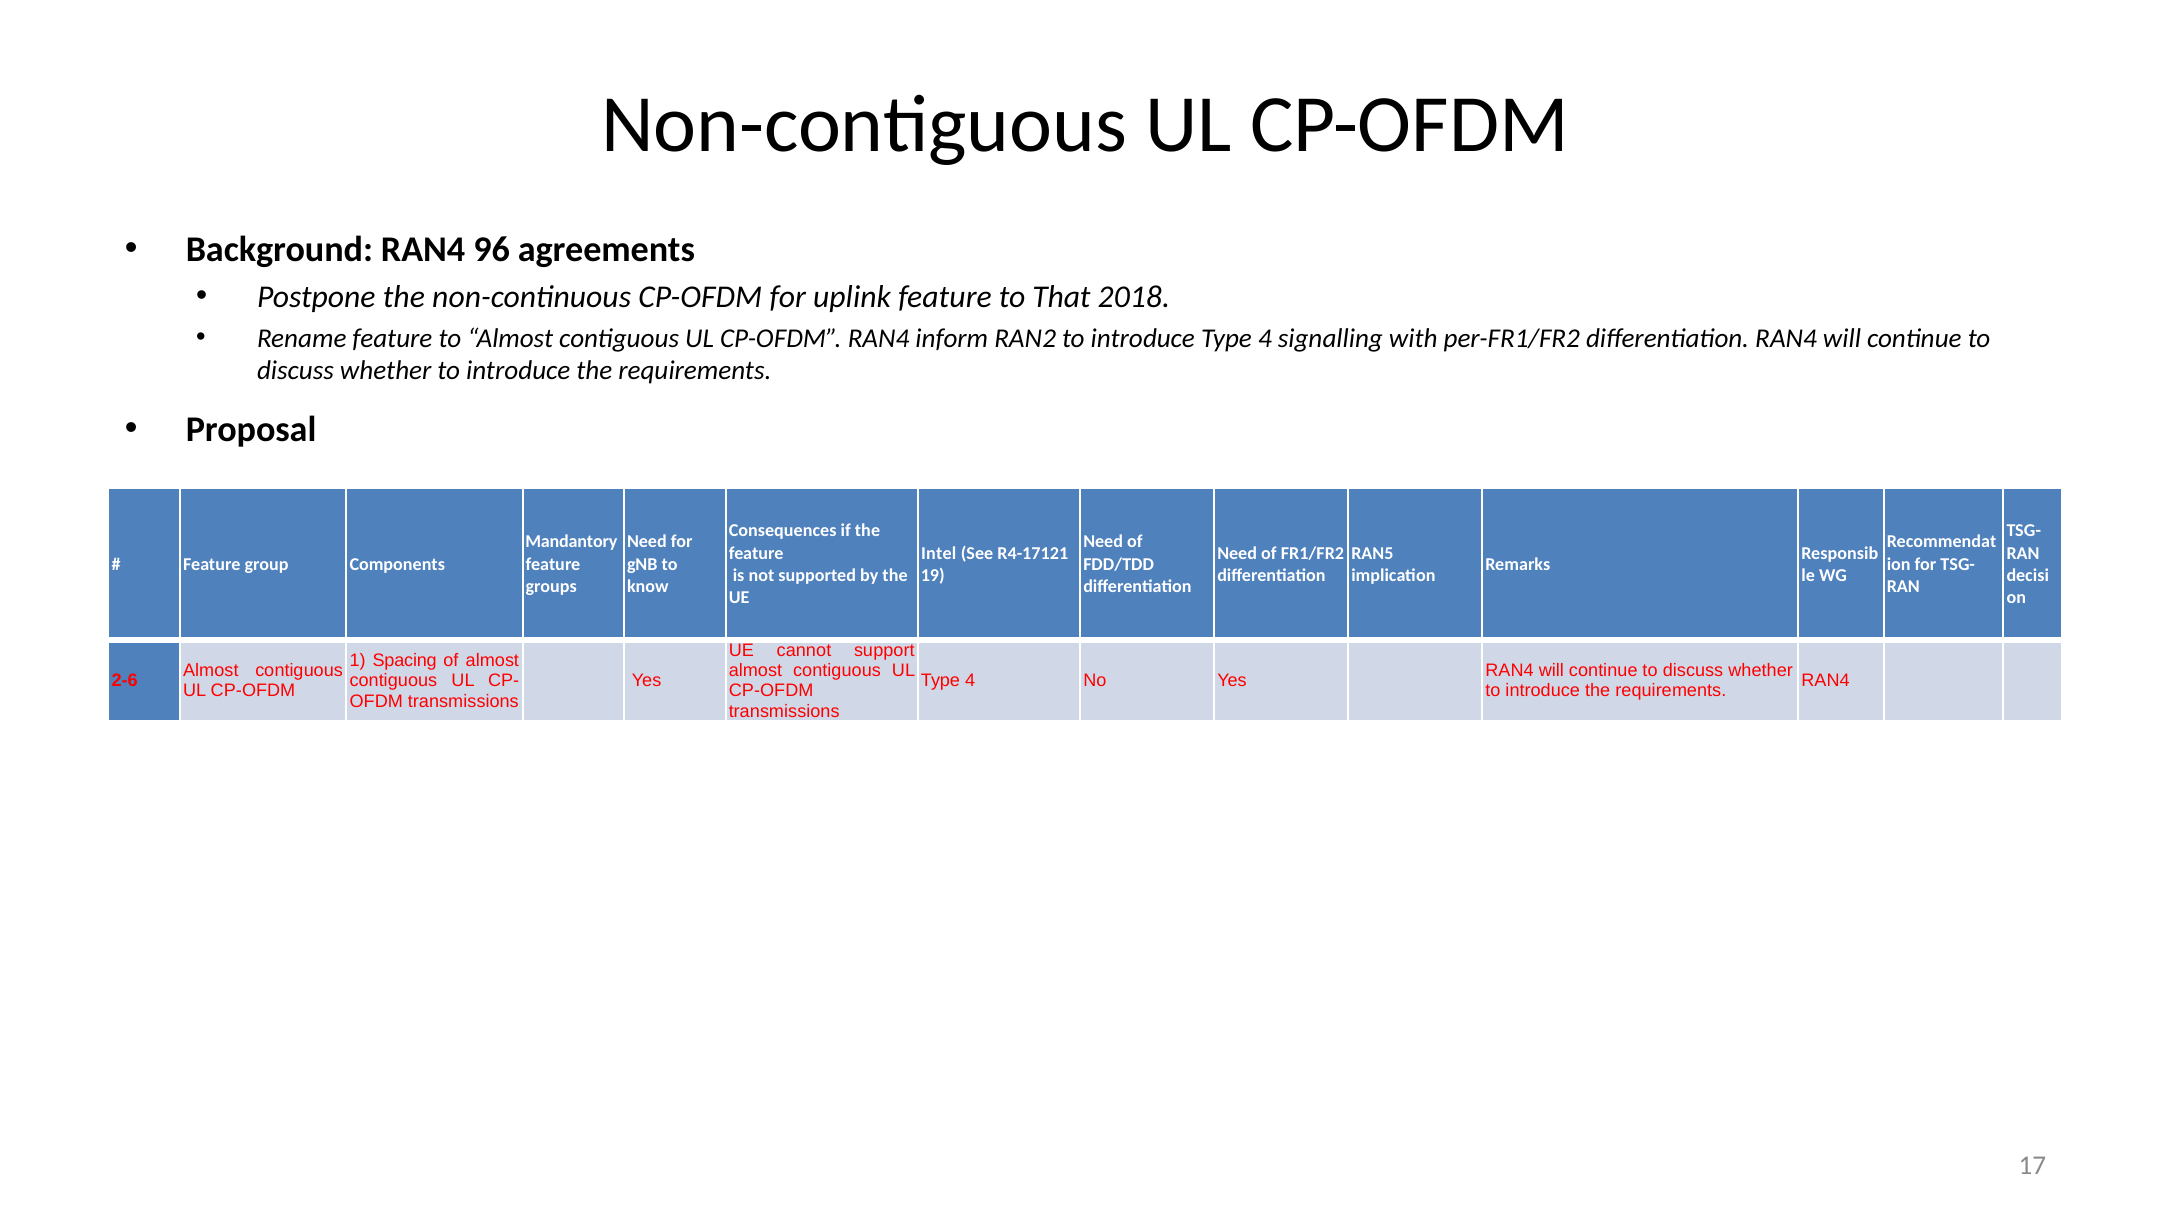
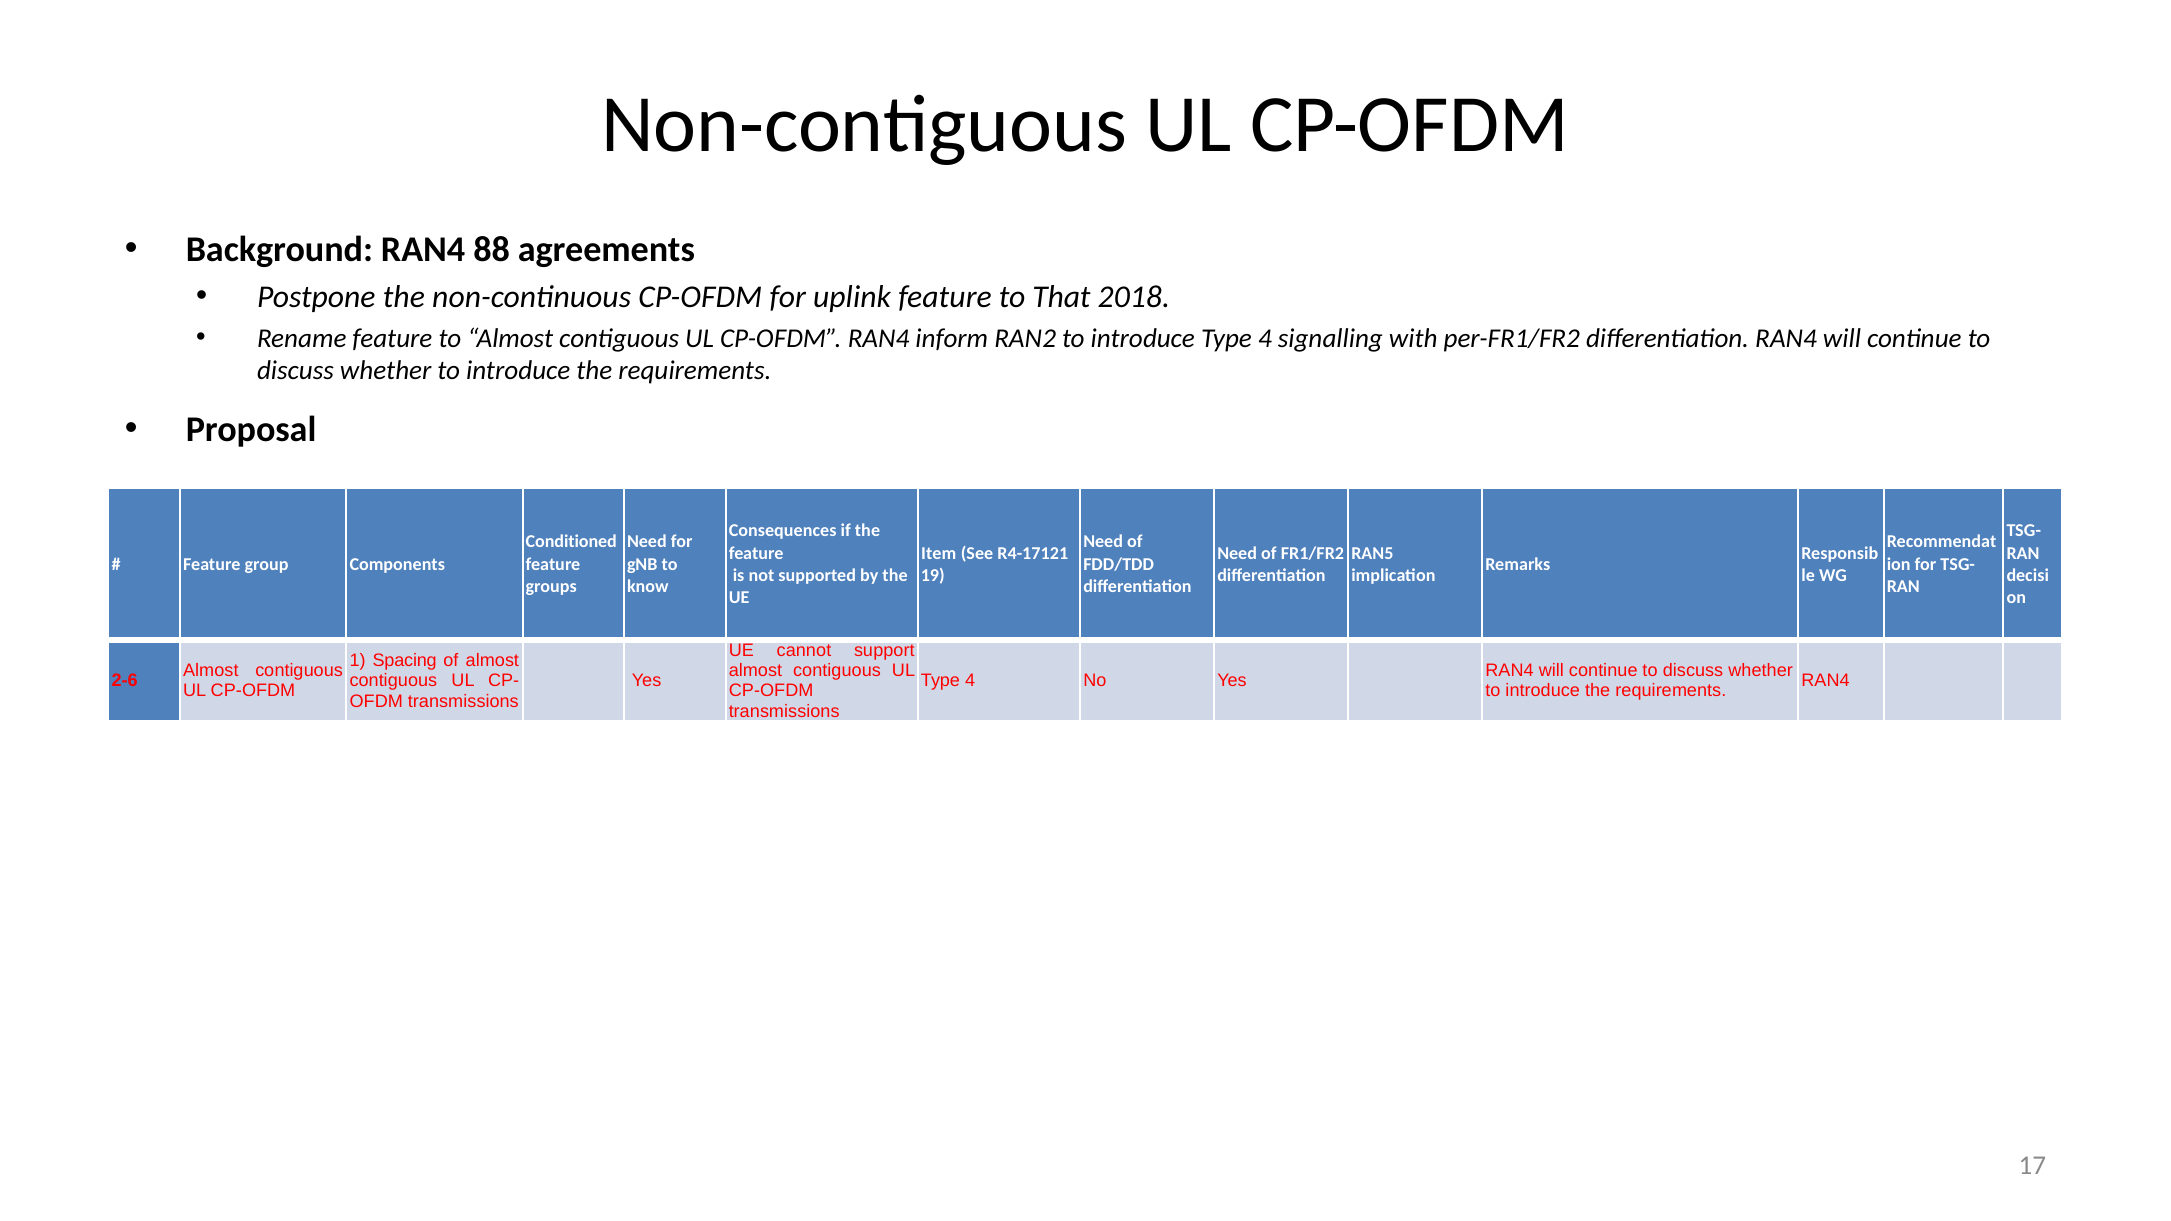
96: 96 -> 88
Mandantory: Mandantory -> Conditioned
Intel: Intel -> Item
